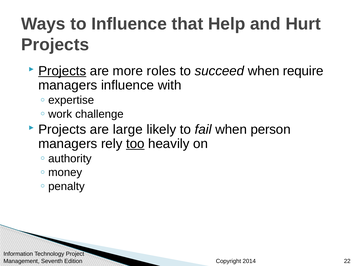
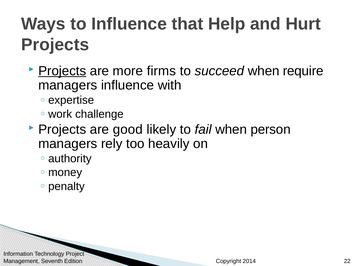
roles: roles -> firms
large: large -> good
too underline: present -> none
